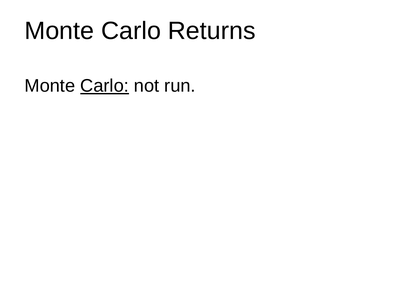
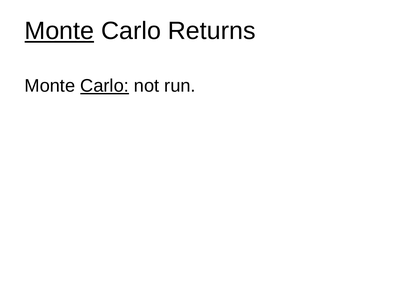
Monte at (59, 31) underline: none -> present
